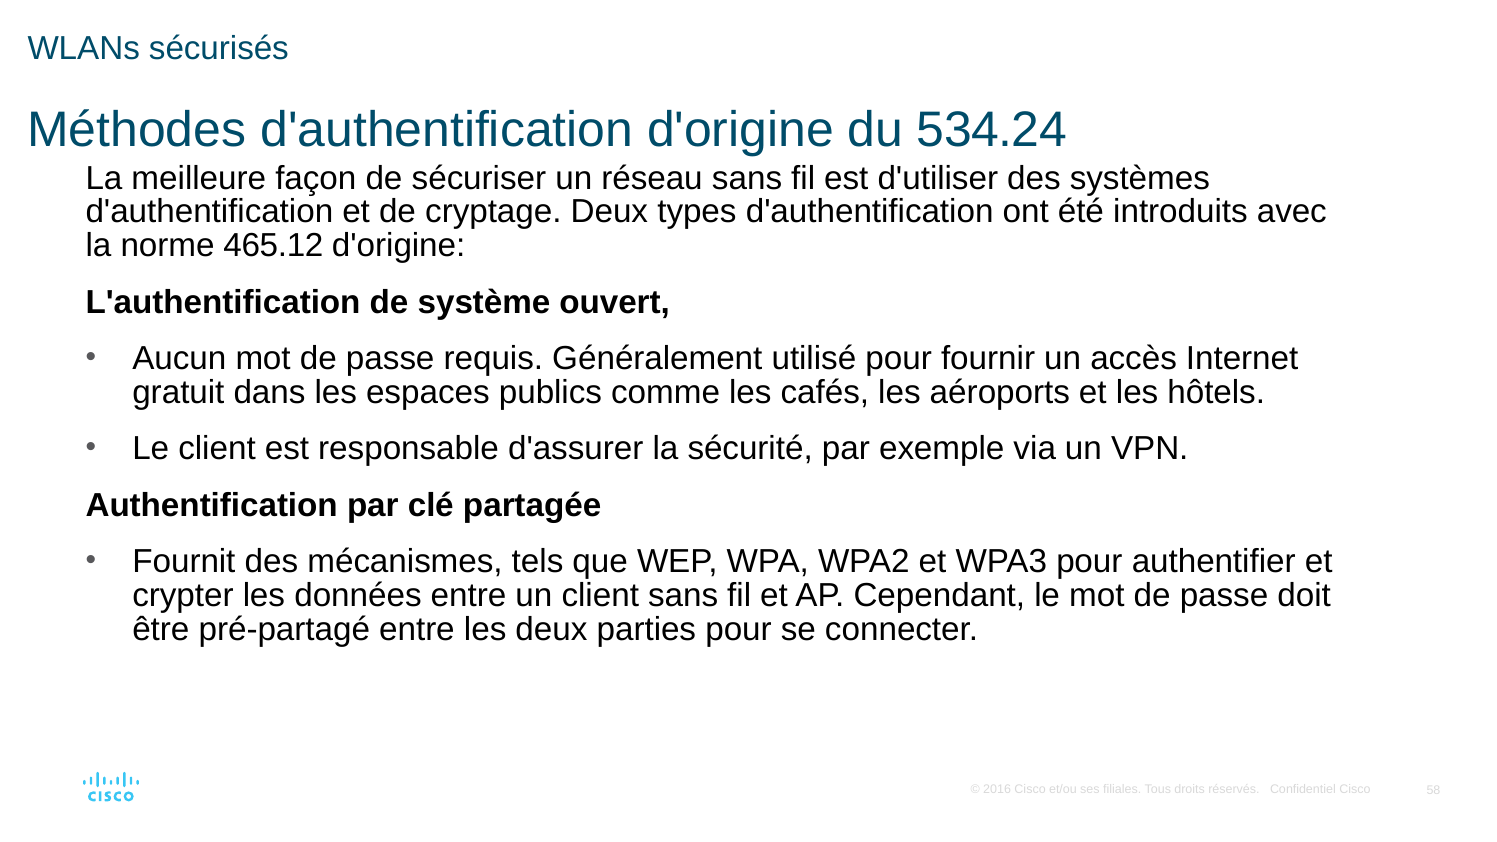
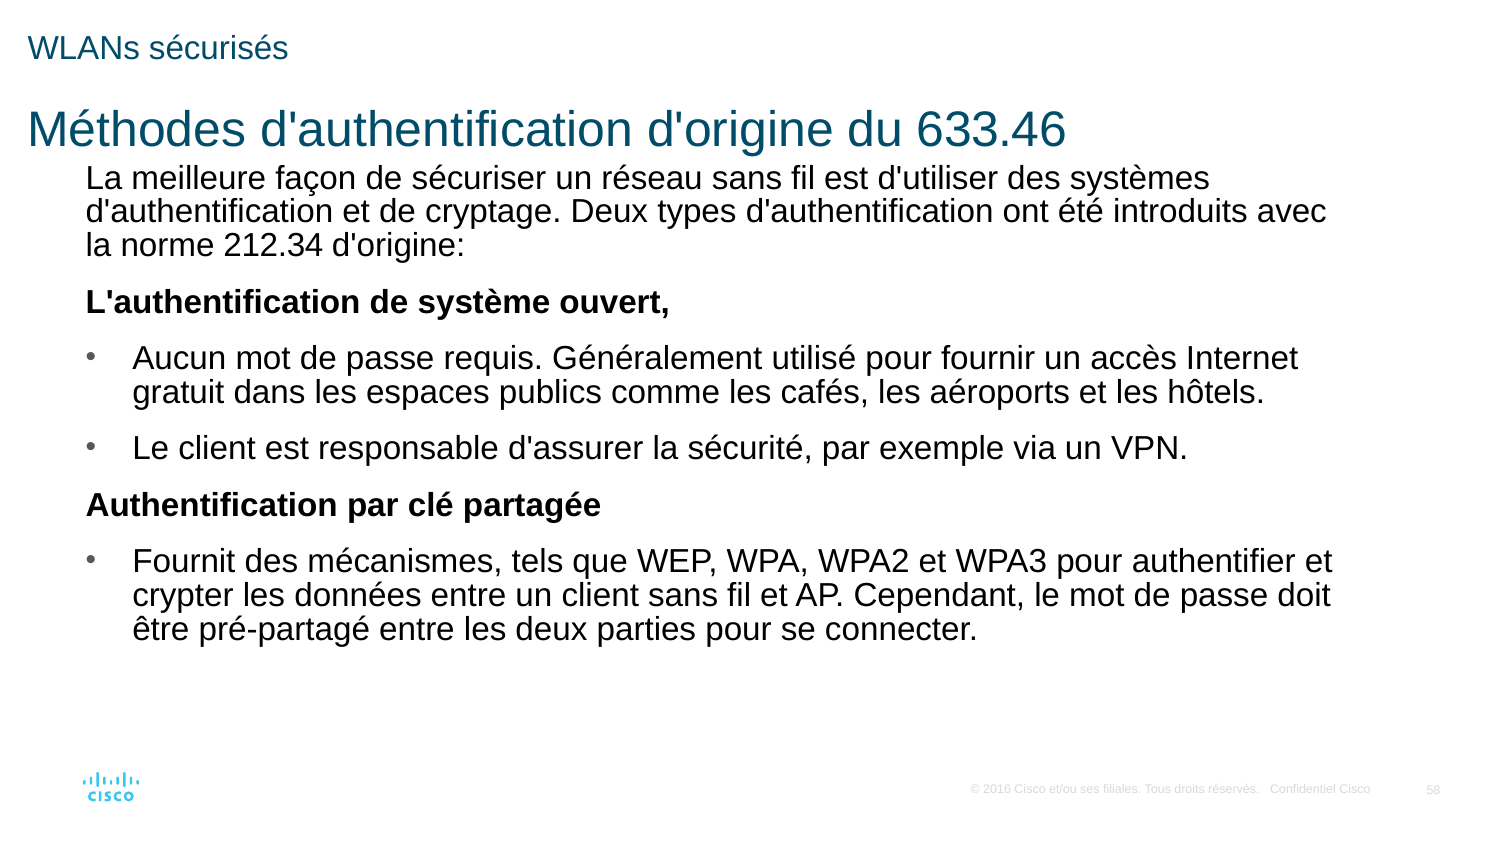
534.24: 534.24 -> 633.46
465.12: 465.12 -> 212.34
